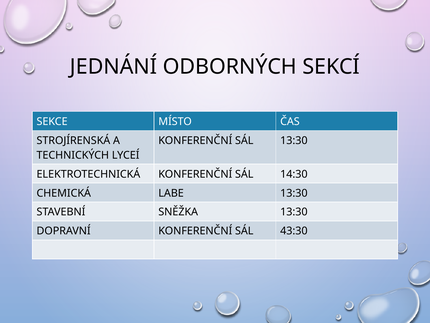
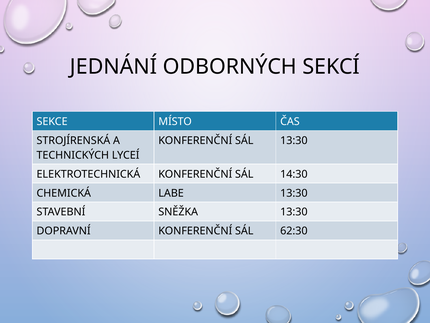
43:30: 43:30 -> 62:30
